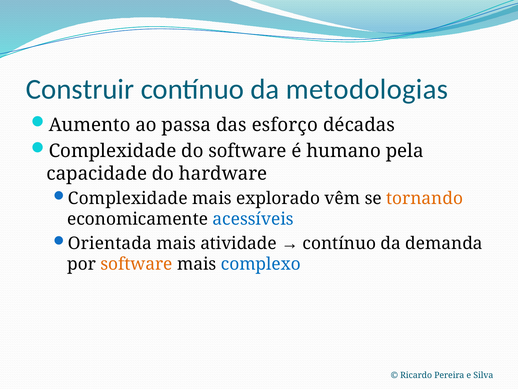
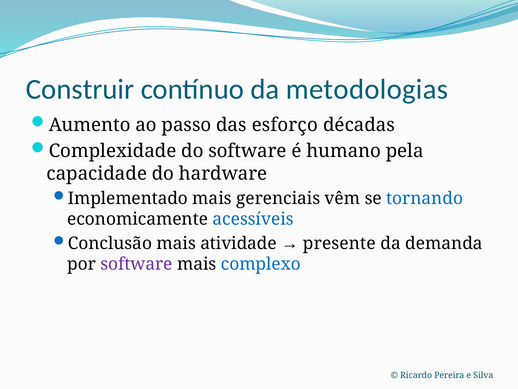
passa: passa -> passo
Complexidade at (128, 198): Complexidade -> Implementado
explorado: explorado -> gerenciais
tornando colour: orange -> blue
Orientada: Orientada -> Conclusão
contínuo at (339, 243): contínuo -> presente
software at (136, 264) colour: orange -> purple
